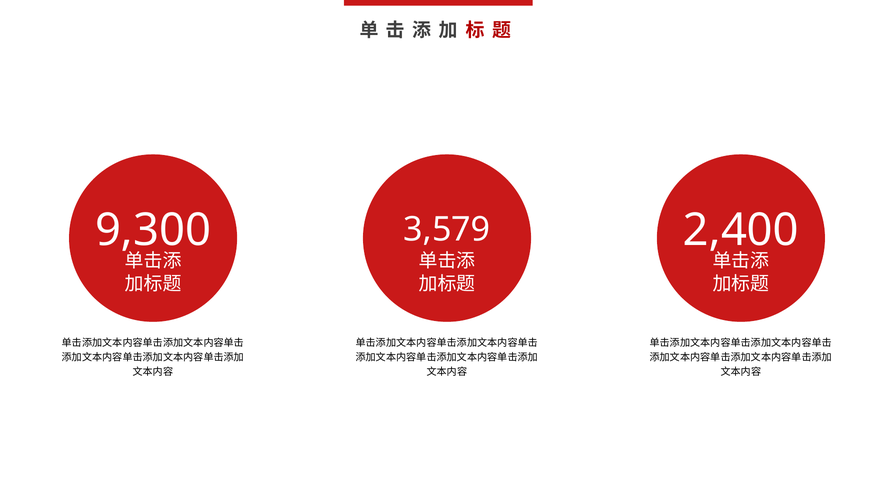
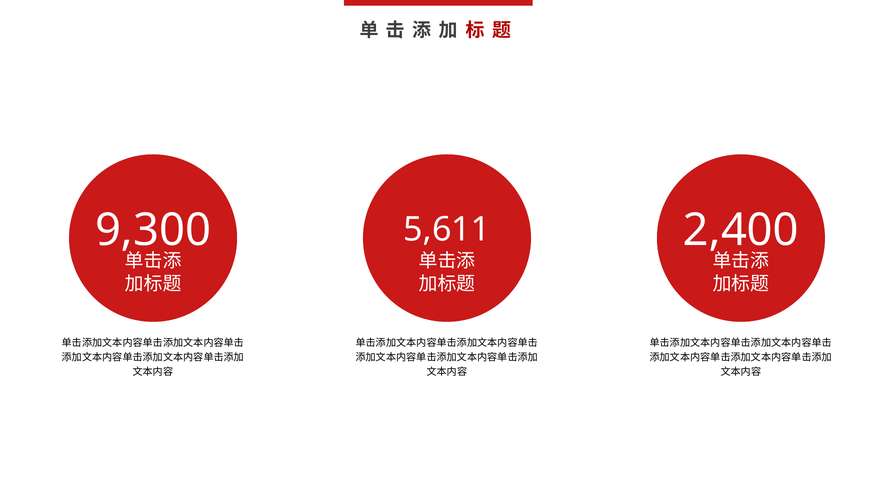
3,579: 3,579 -> 5,611
